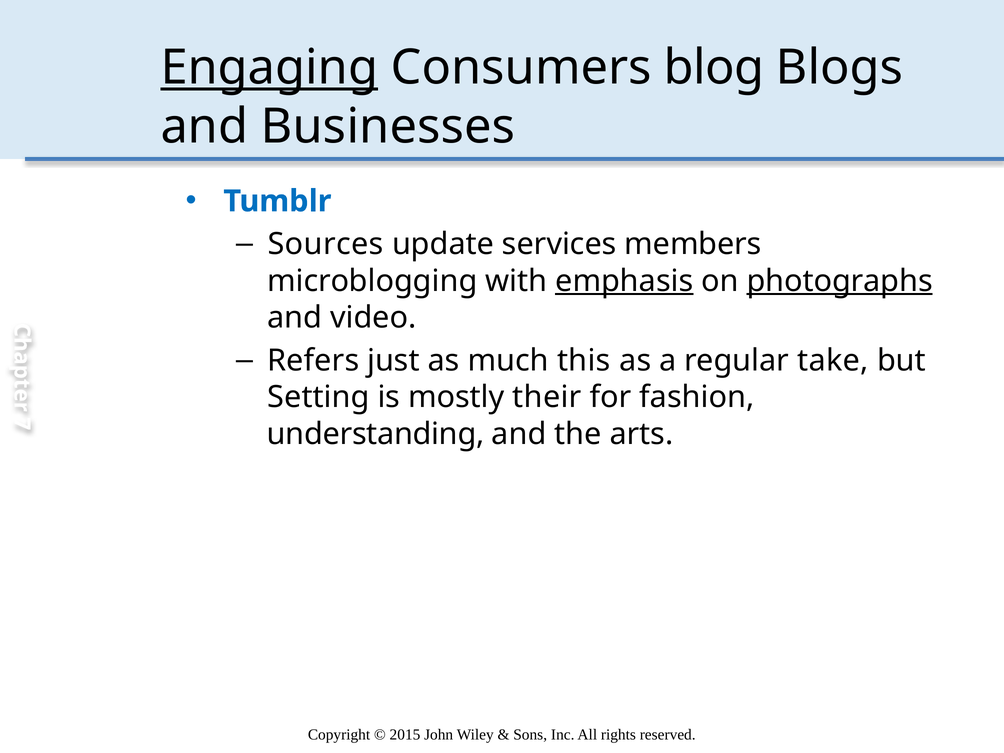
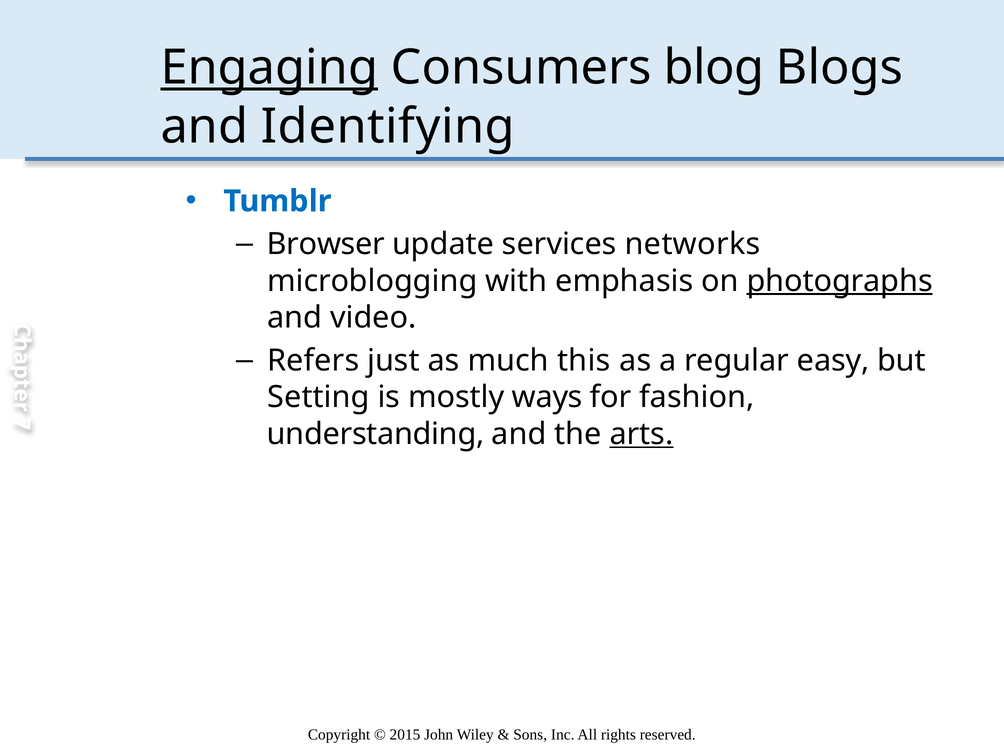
Businesses: Businesses -> Identifying
Sources: Sources -> Browser
members: members -> networks
emphasis underline: present -> none
take: take -> easy
their: their -> ways
arts underline: none -> present
